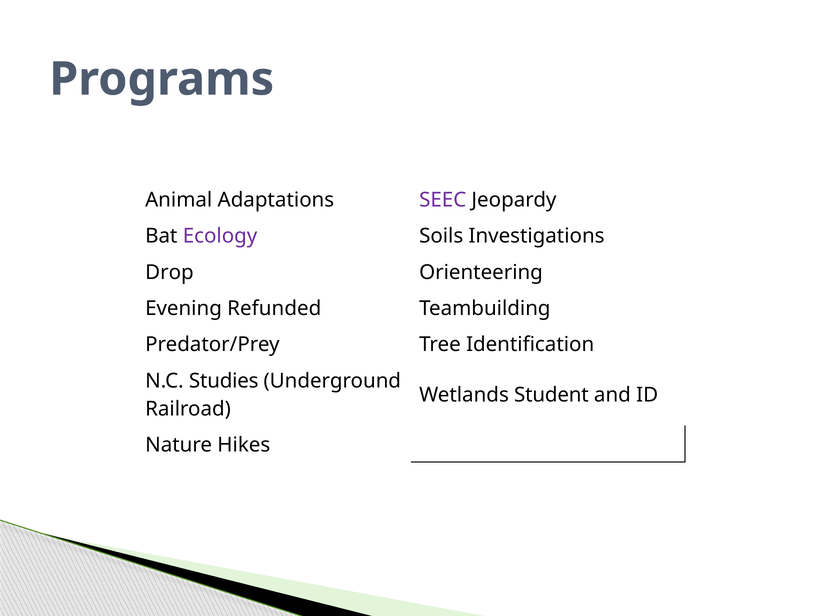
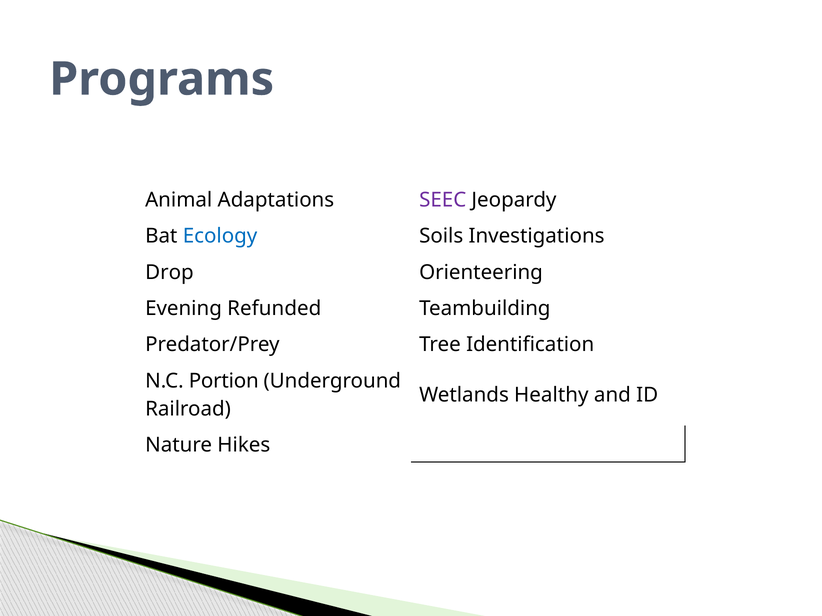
Ecology colour: purple -> blue
Studies: Studies -> Portion
Student: Student -> Healthy
